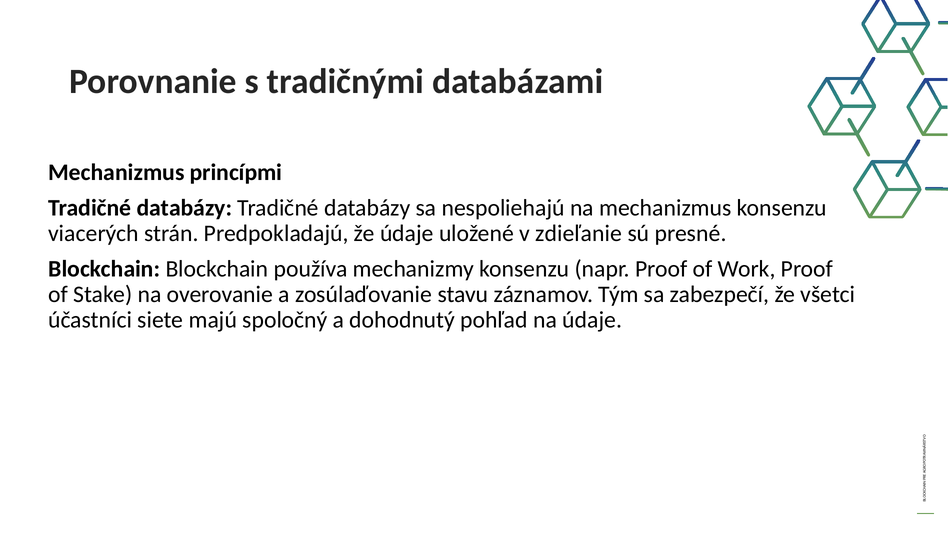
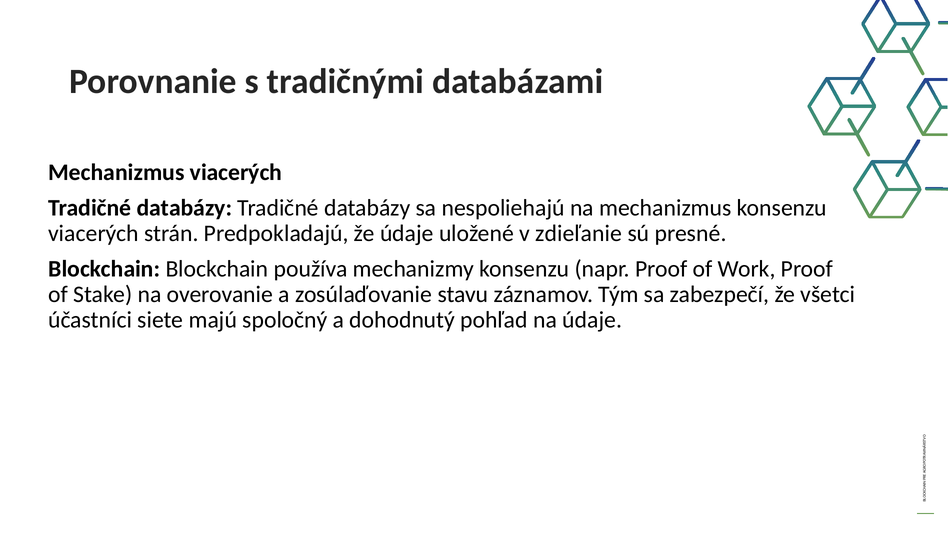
Mechanizmus princípmi: princípmi -> viacerých
